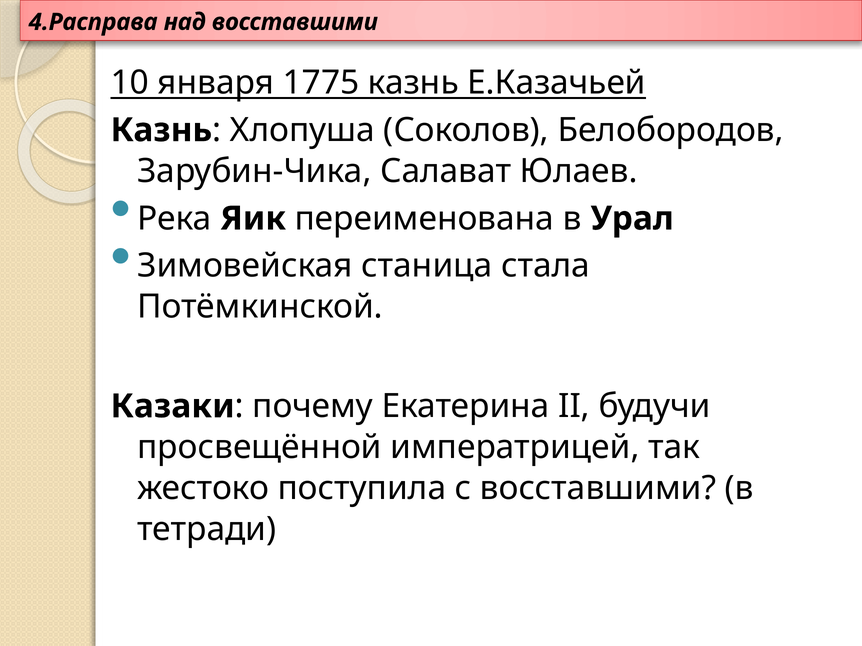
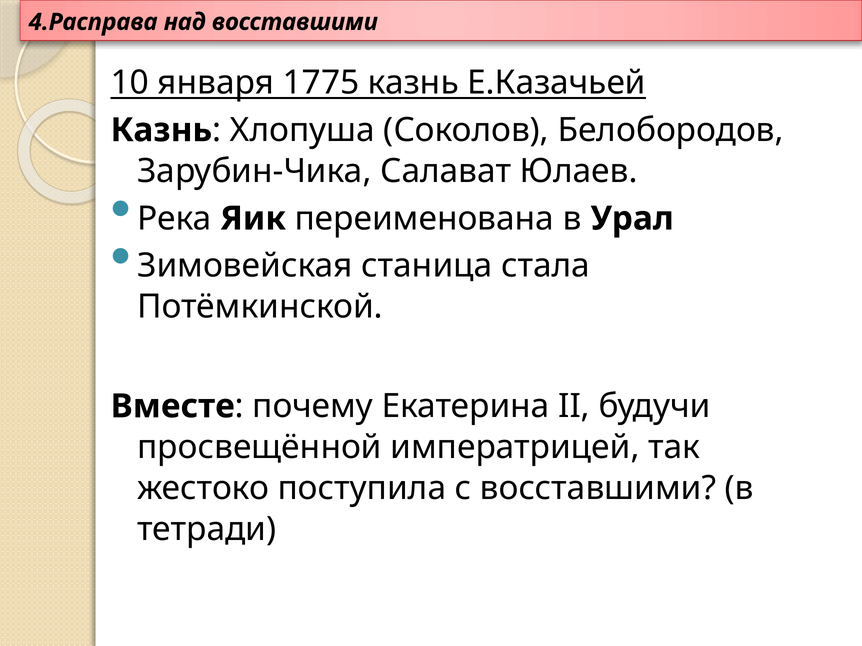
Казаки: Казаки -> Вместе
